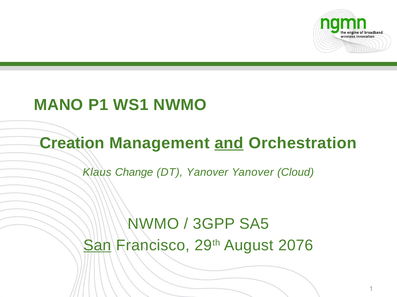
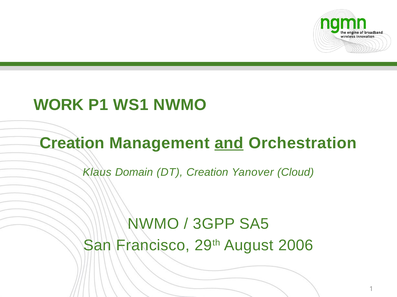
MANO: MANO -> WORK
Change: Change -> Domain
DT Yanover: Yanover -> Creation
San underline: present -> none
2076: 2076 -> 2006
